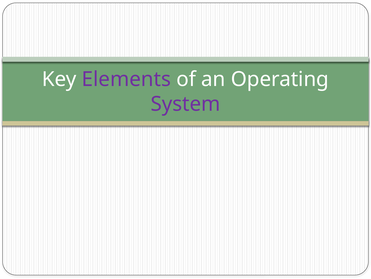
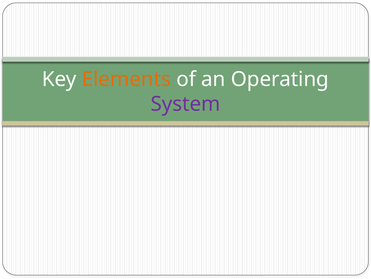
Elements colour: purple -> orange
